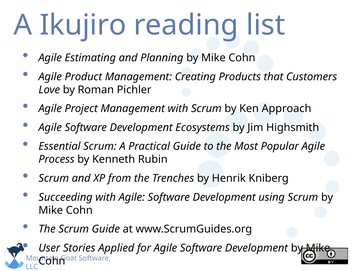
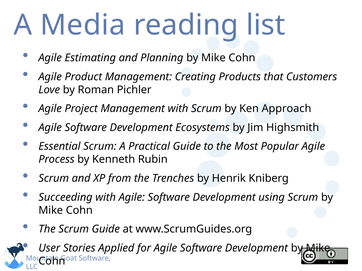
Ikujiro: Ikujiro -> Media
